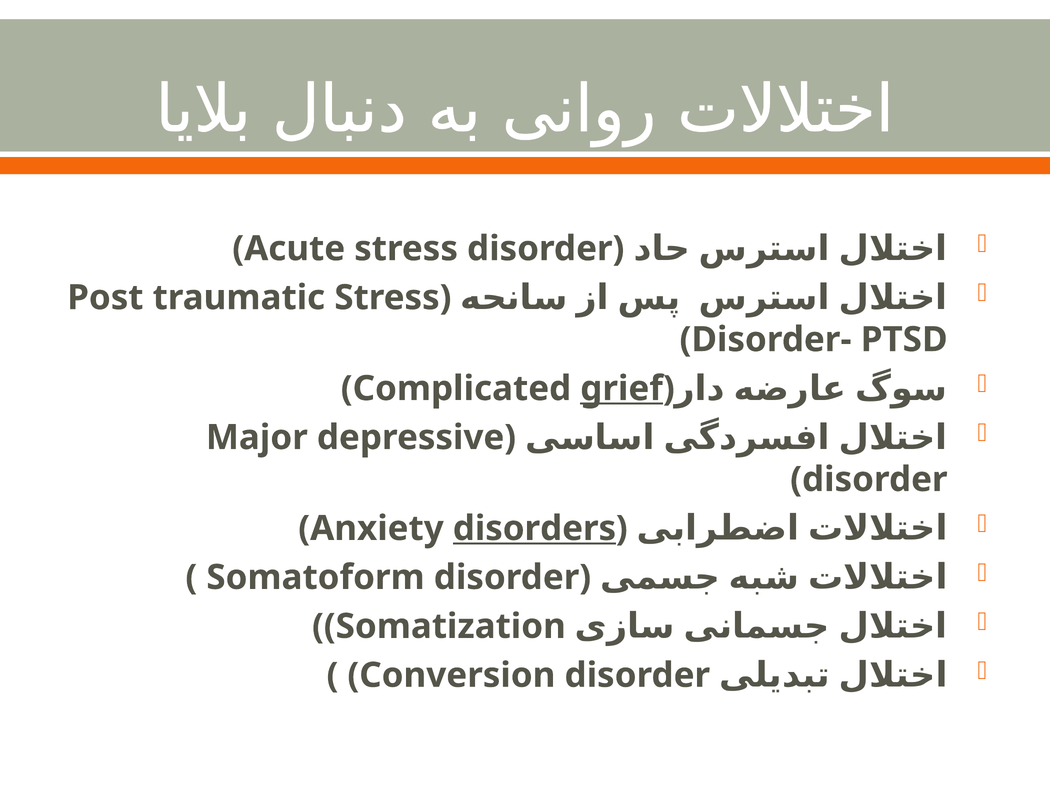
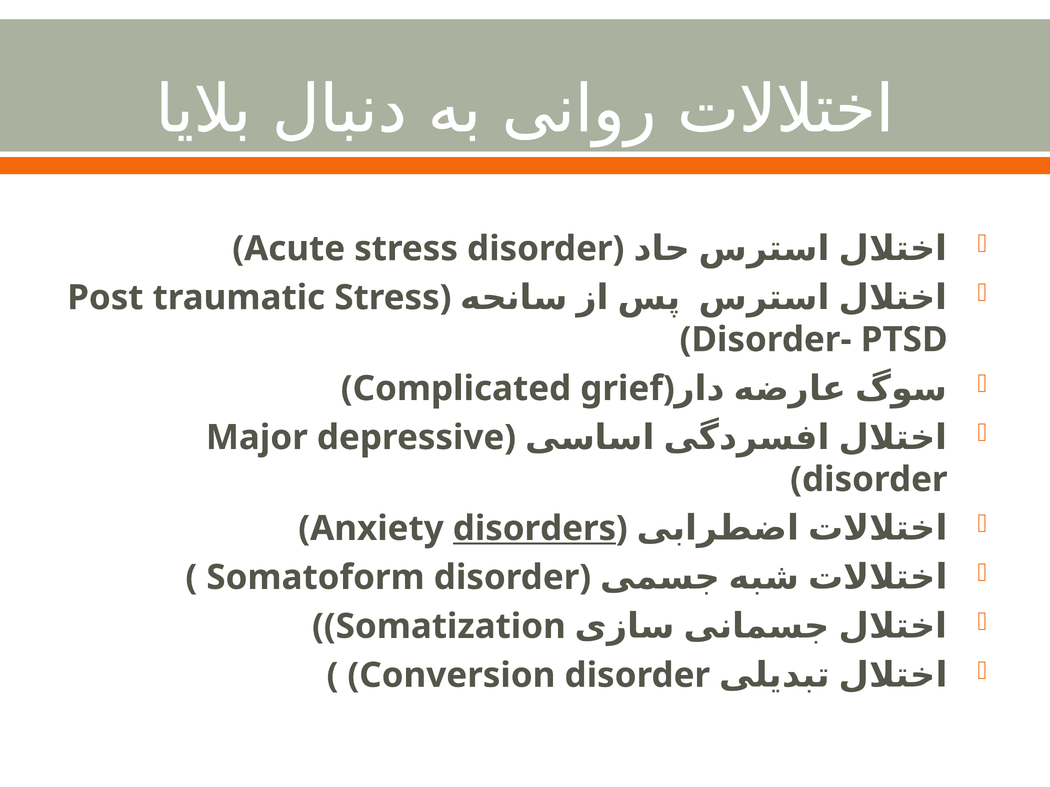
grief underline: present -> none
